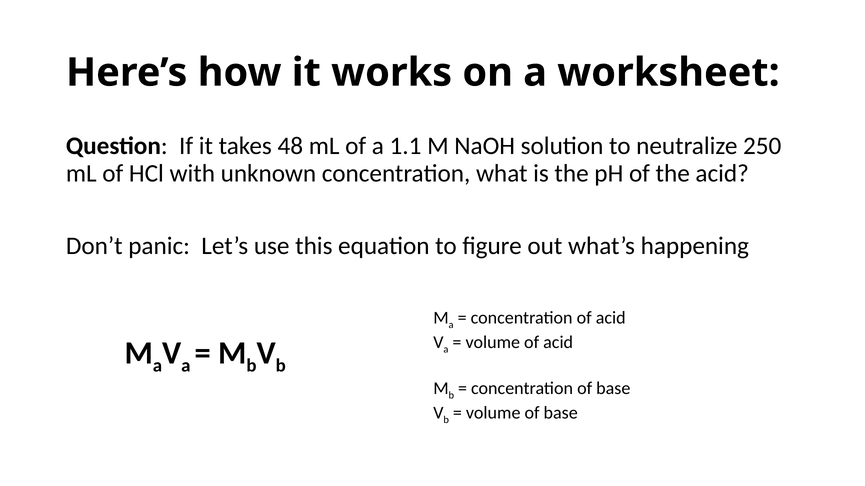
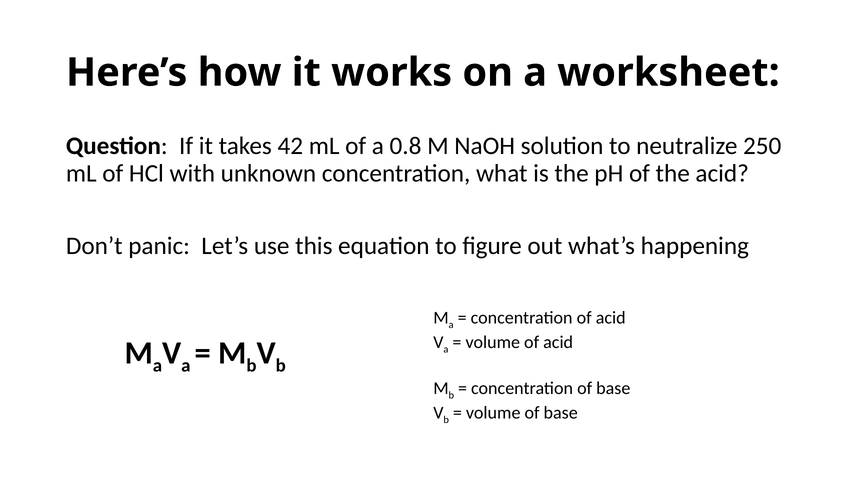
48: 48 -> 42
1.1: 1.1 -> 0.8
